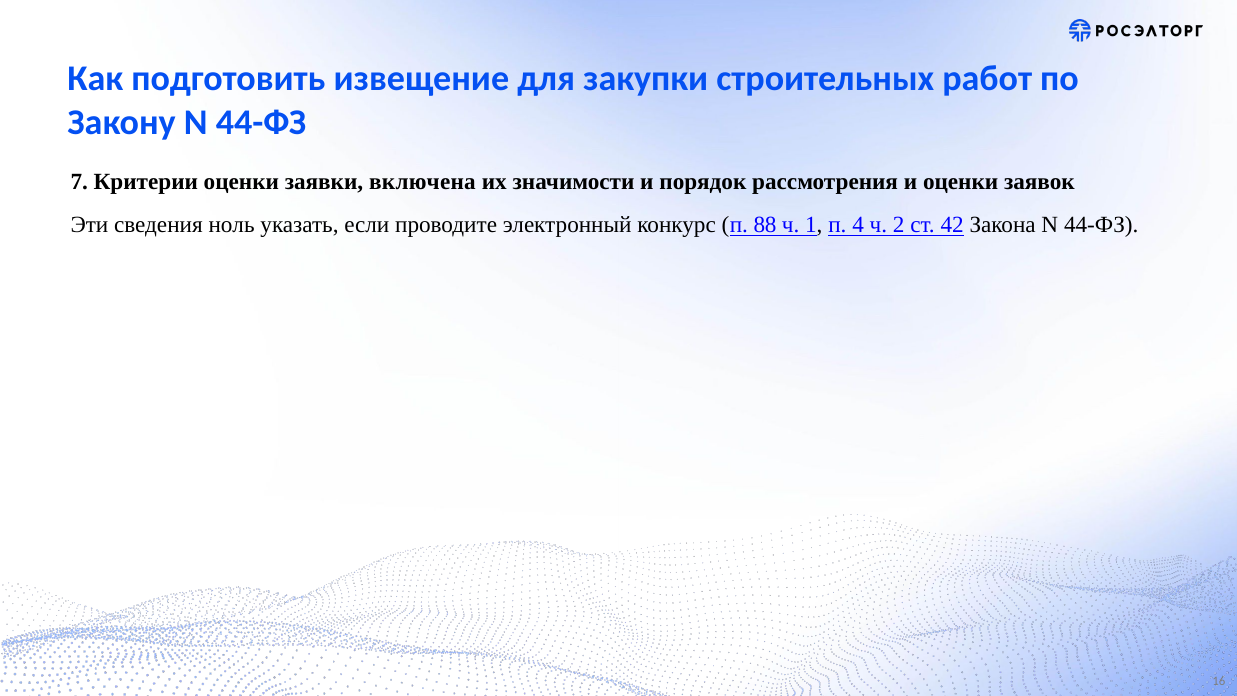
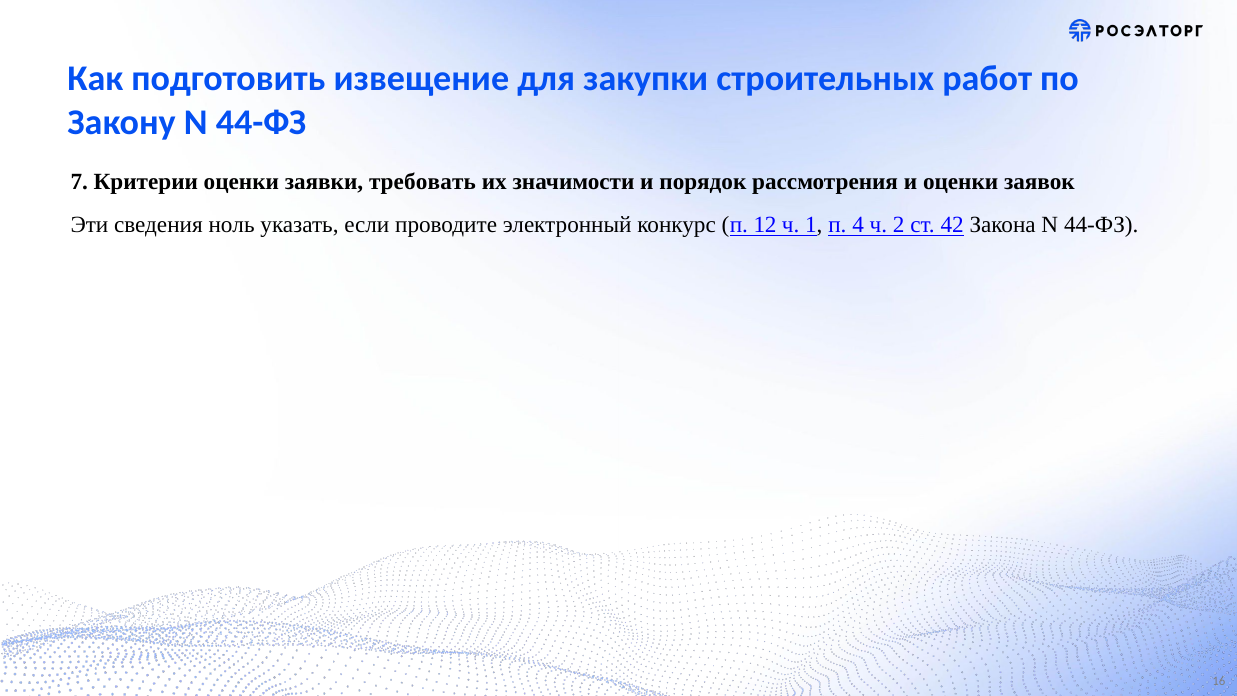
включена: включена -> требовать
88: 88 -> 12
